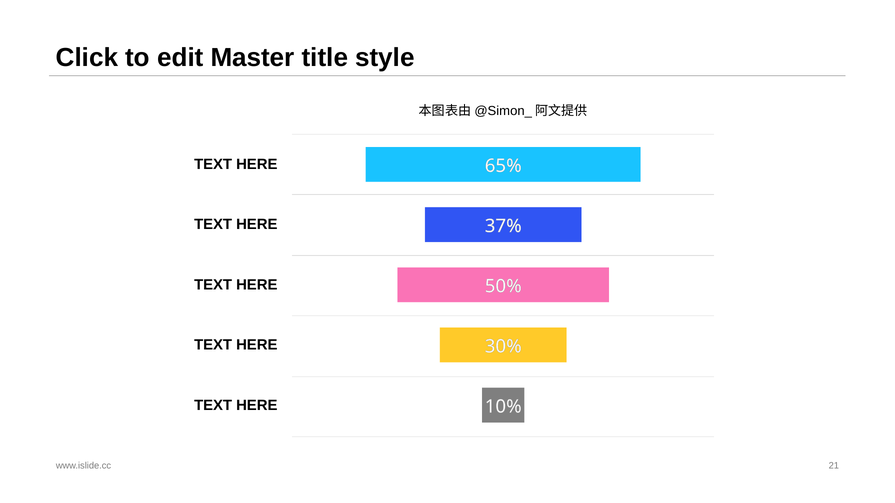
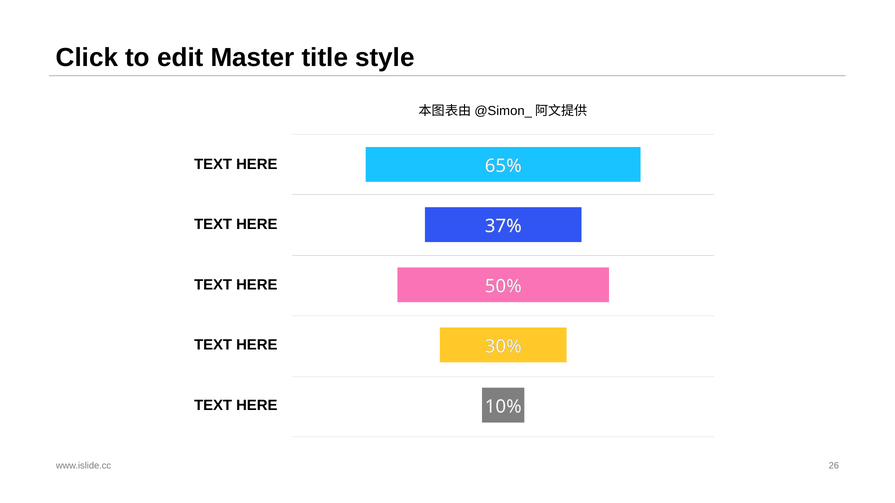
21: 21 -> 26
